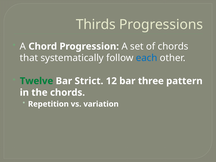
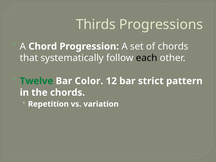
each colour: blue -> black
Strict: Strict -> Color
three: three -> strict
